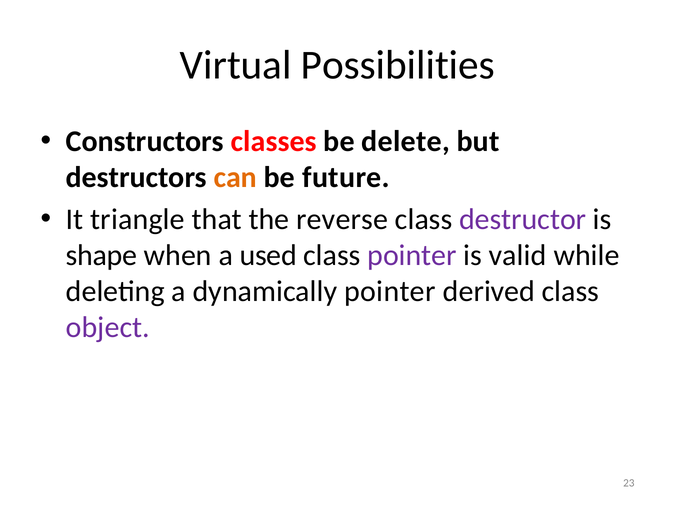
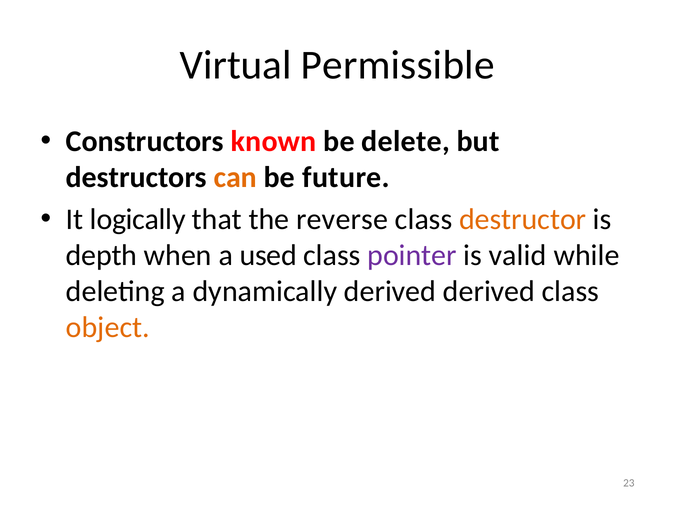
Possibilities: Possibilities -> Permissible
classes: classes -> known
triangle: triangle -> logically
destructor colour: purple -> orange
shape: shape -> depth
dynamically pointer: pointer -> derived
object colour: purple -> orange
